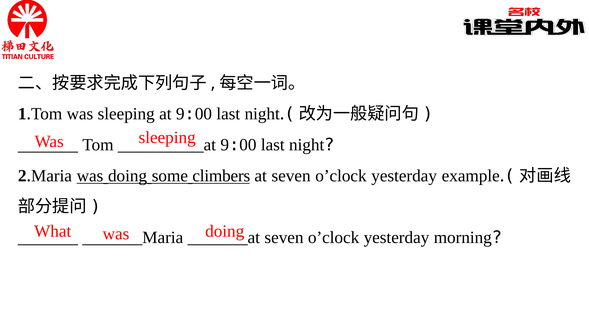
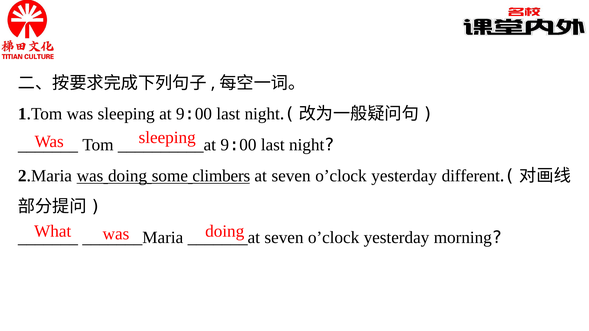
example: example -> different
